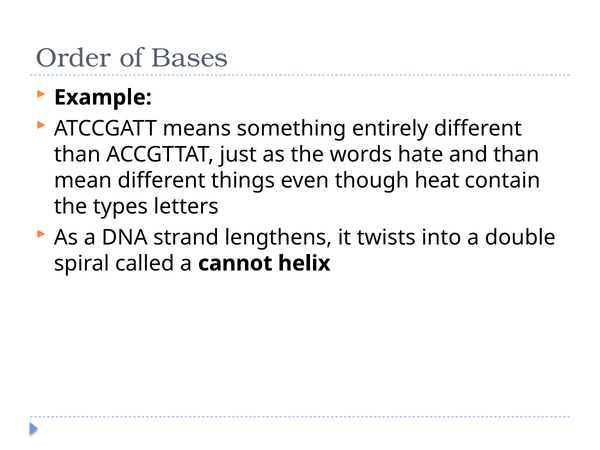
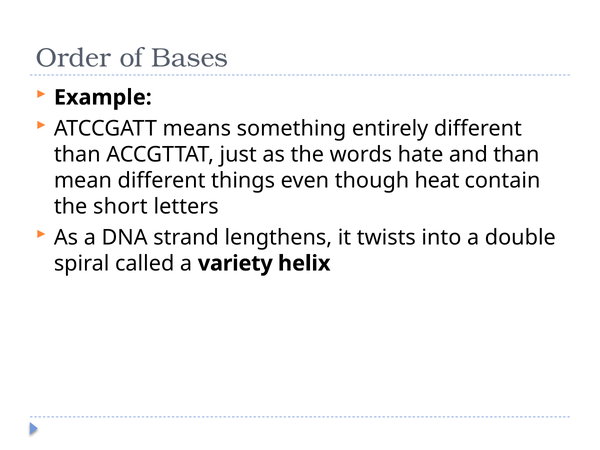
types: types -> short
cannot: cannot -> variety
